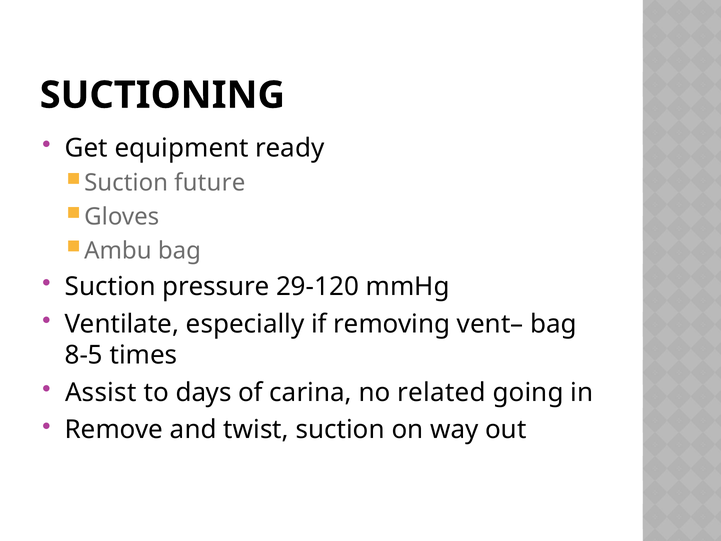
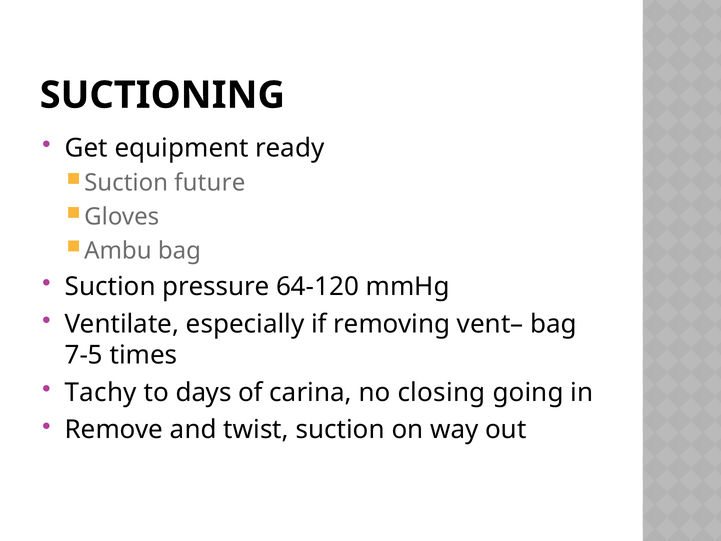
29-120: 29-120 -> 64-120
8-5: 8-5 -> 7-5
Assist: Assist -> Tachy
related: related -> closing
